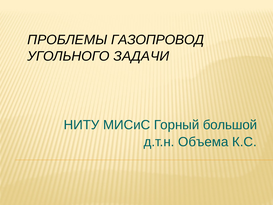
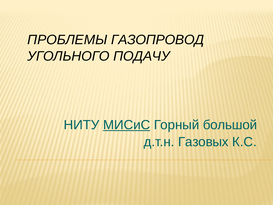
ЗАДАЧИ: ЗАДАЧИ -> ПОДАЧУ
МИСиС underline: none -> present
Объема: Объема -> Газовых
